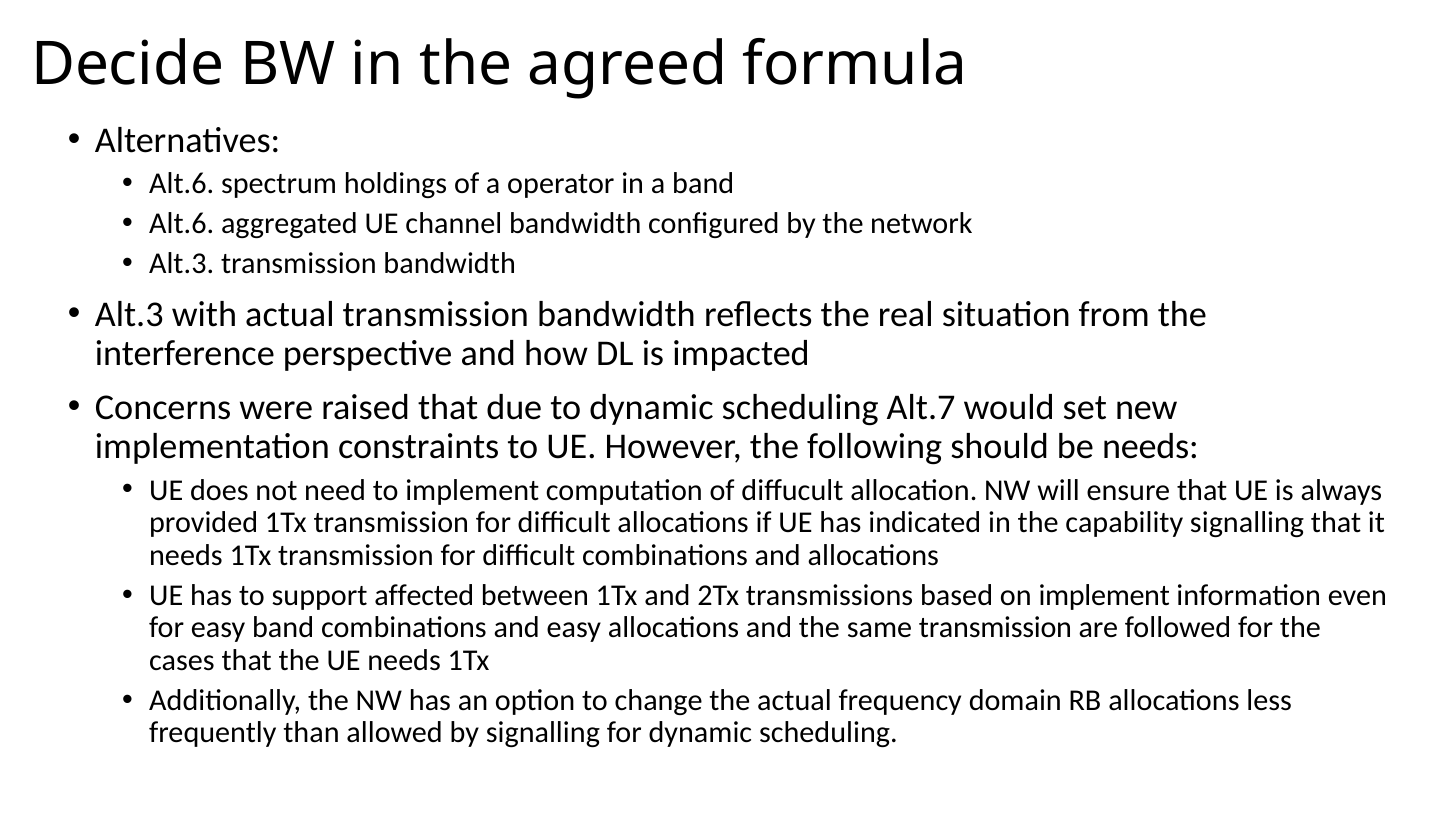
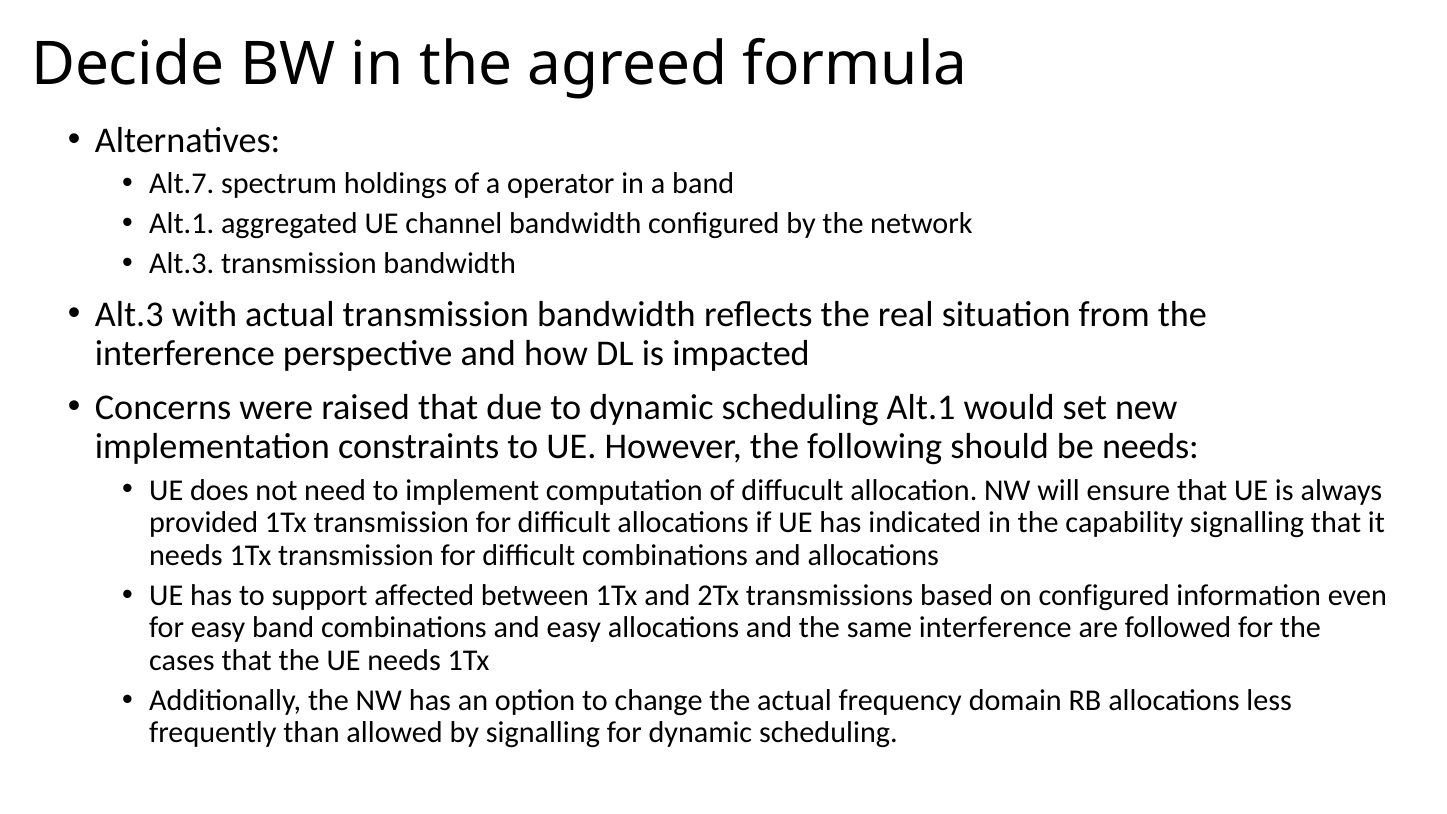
Alt.6 at (182, 183): Alt.6 -> Alt.7
Alt.6 at (182, 224): Alt.6 -> Alt.1
scheduling Alt.7: Alt.7 -> Alt.1
on implement: implement -> configured
same transmission: transmission -> interference
